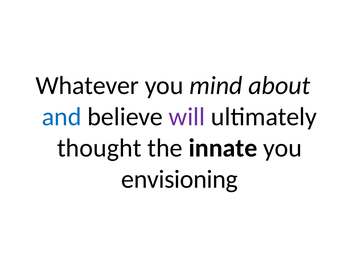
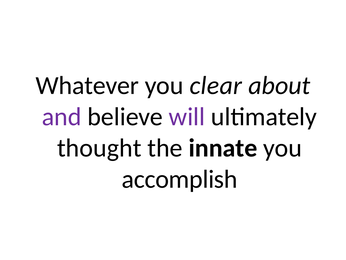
mind: mind -> clear
and colour: blue -> purple
envisioning: envisioning -> accomplish
